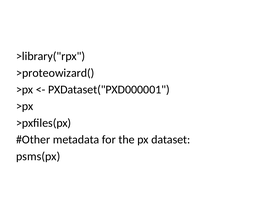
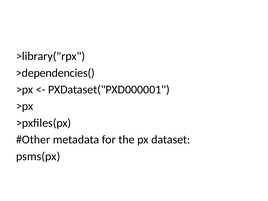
>proteowizard(: >proteowizard( -> >dependencies(
